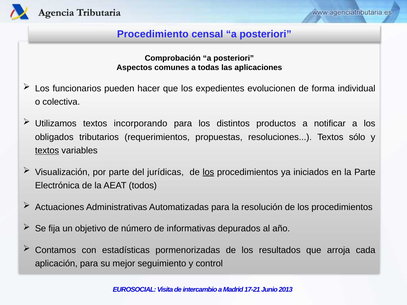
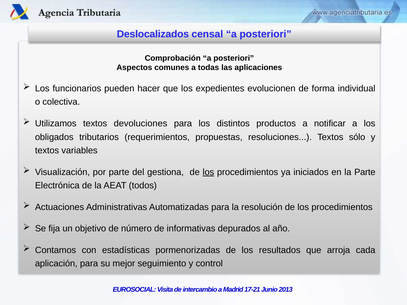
Procedimiento: Procedimiento -> Deslocalizados
incorporando: incorporando -> devoluciones
textos at (47, 151) underline: present -> none
jurídicas: jurídicas -> gestiona
